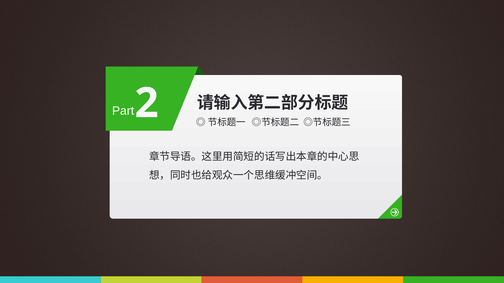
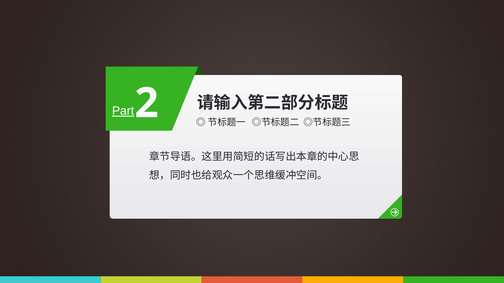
Part underline: none -> present
